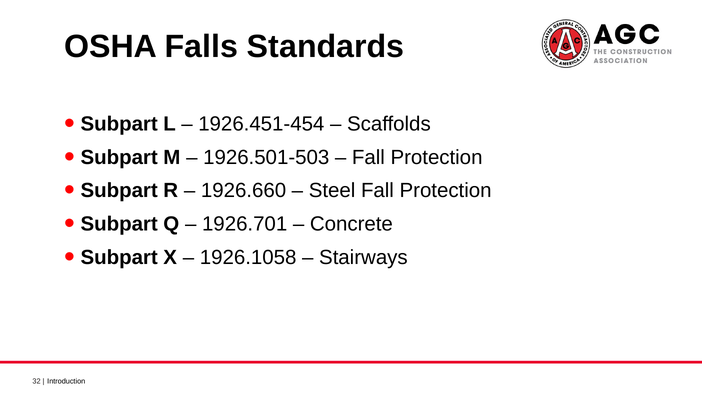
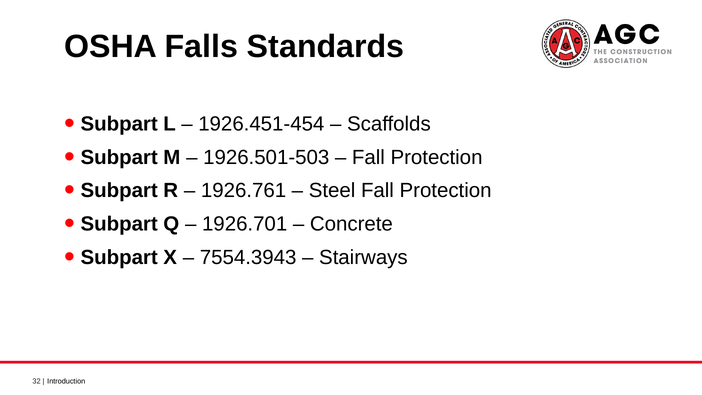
1926.660: 1926.660 -> 1926.761
1926.1058: 1926.1058 -> 7554.3943
